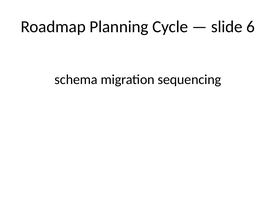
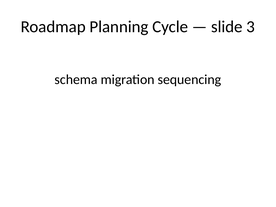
6: 6 -> 3
